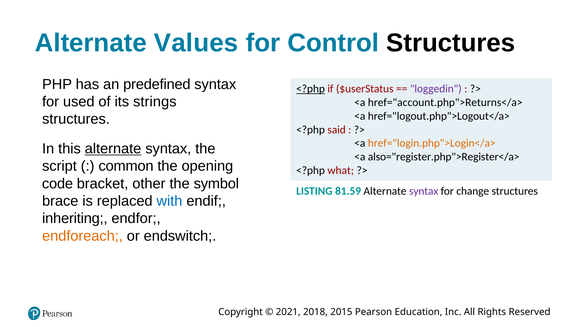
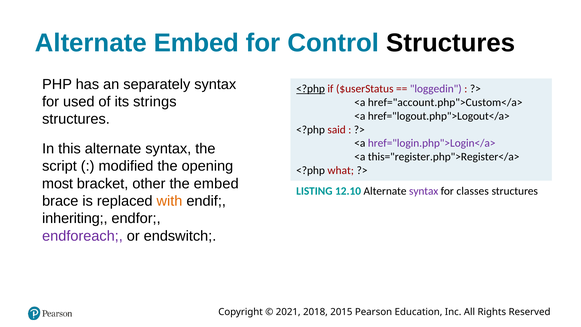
Alternate Values: Values -> Embed
predefined: predefined -> separately
href="account.php">Returns</a>: href="account.php">Returns</a> -> href="account.php">Custom</a>
href="login.php">Login</a> colour: orange -> purple
alternate at (113, 149) underline: present -> none
also="register.php">Register</a>: also="register.php">Register</a> -> this="register.php">Register</a>
common: common -> modified
code: code -> most
the symbol: symbol -> embed
81.59: 81.59 -> 12.10
change: change -> classes
with colour: blue -> orange
endforeach colour: orange -> purple
